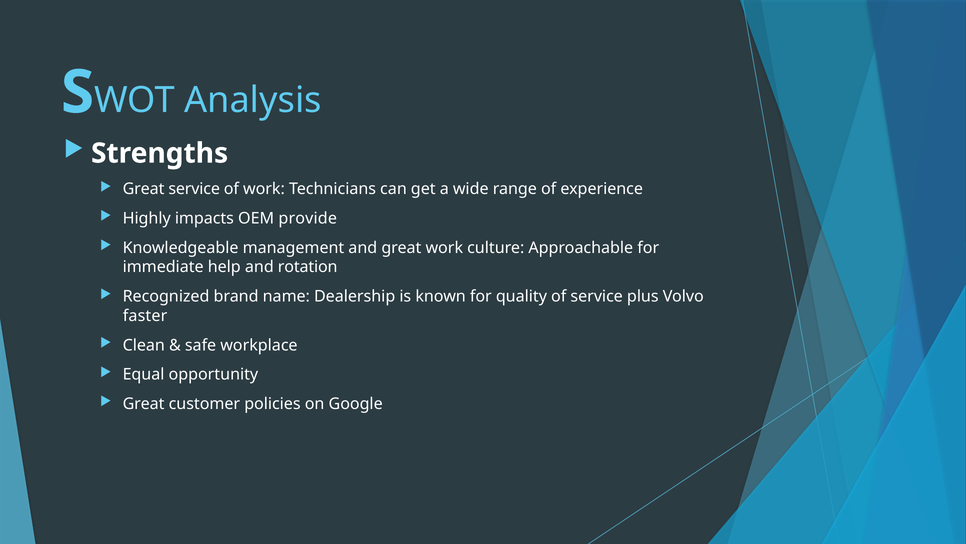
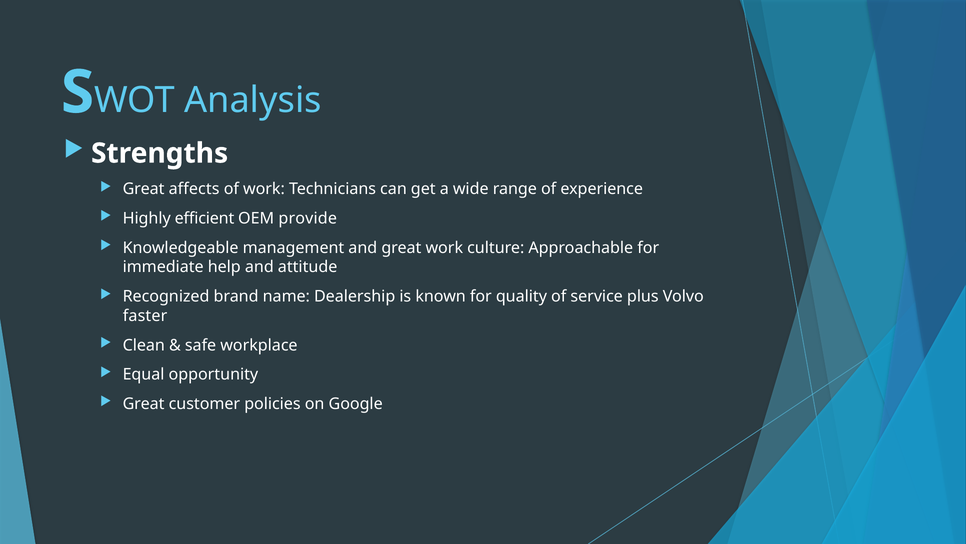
Great service: service -> affects
impacts: impacts -> efficient
rotation: rotation -> attitude
